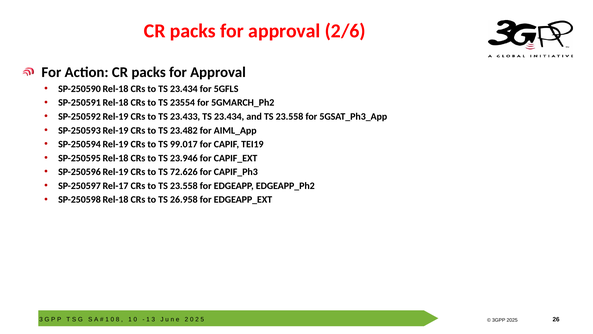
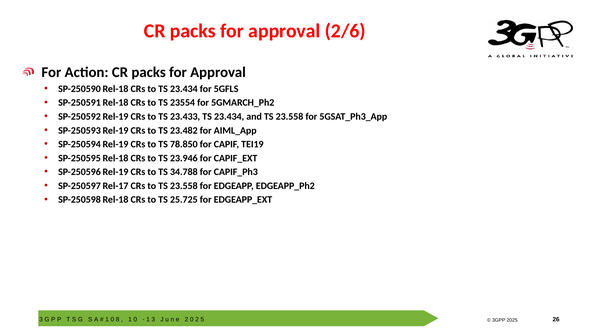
99.017: 99.017 -> 78.850
72.626: 72.626 -> 34.788
26.958: 26.958 -> 25.725
